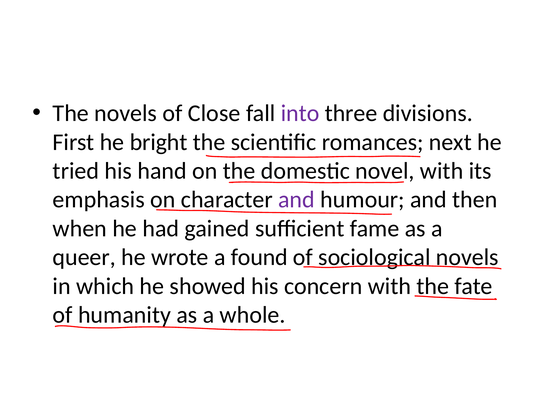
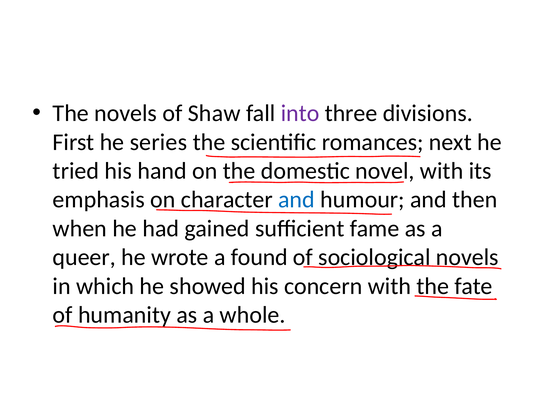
Close: Close -> Shaw
bright: bright -> series
and at (296, 200) colour: purple -> blue
